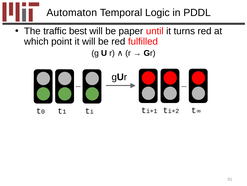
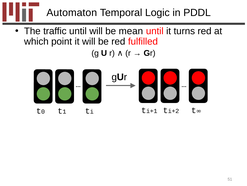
traffic best: best -> until
paper: paper -> mean
